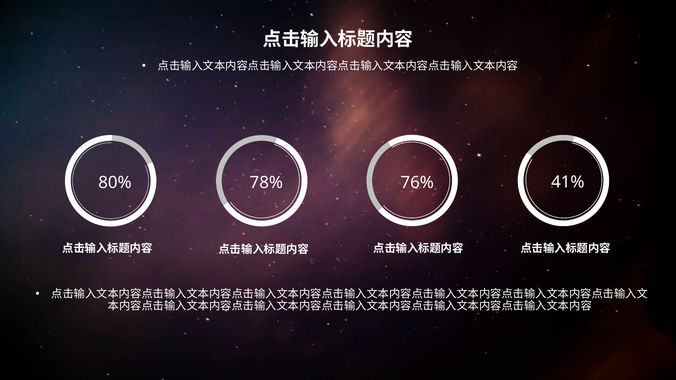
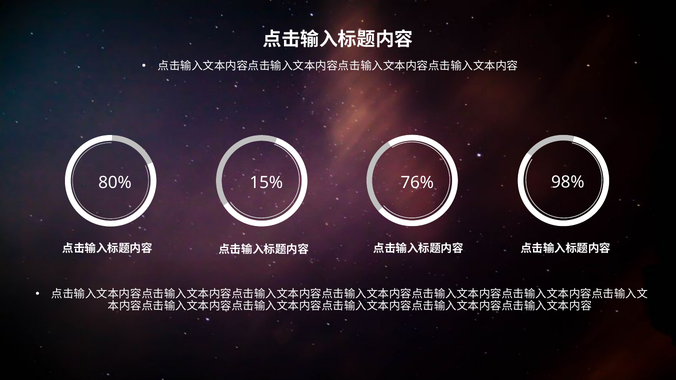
78%: 78% -> 15%
41%: 41% -> 98%
